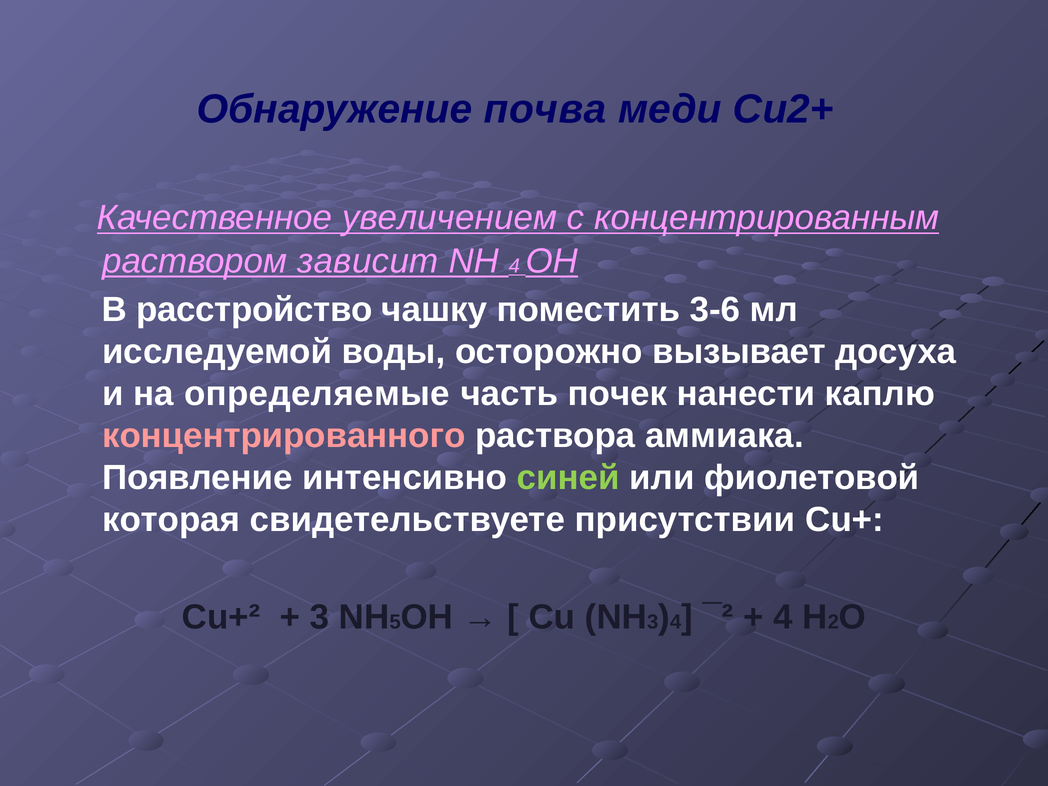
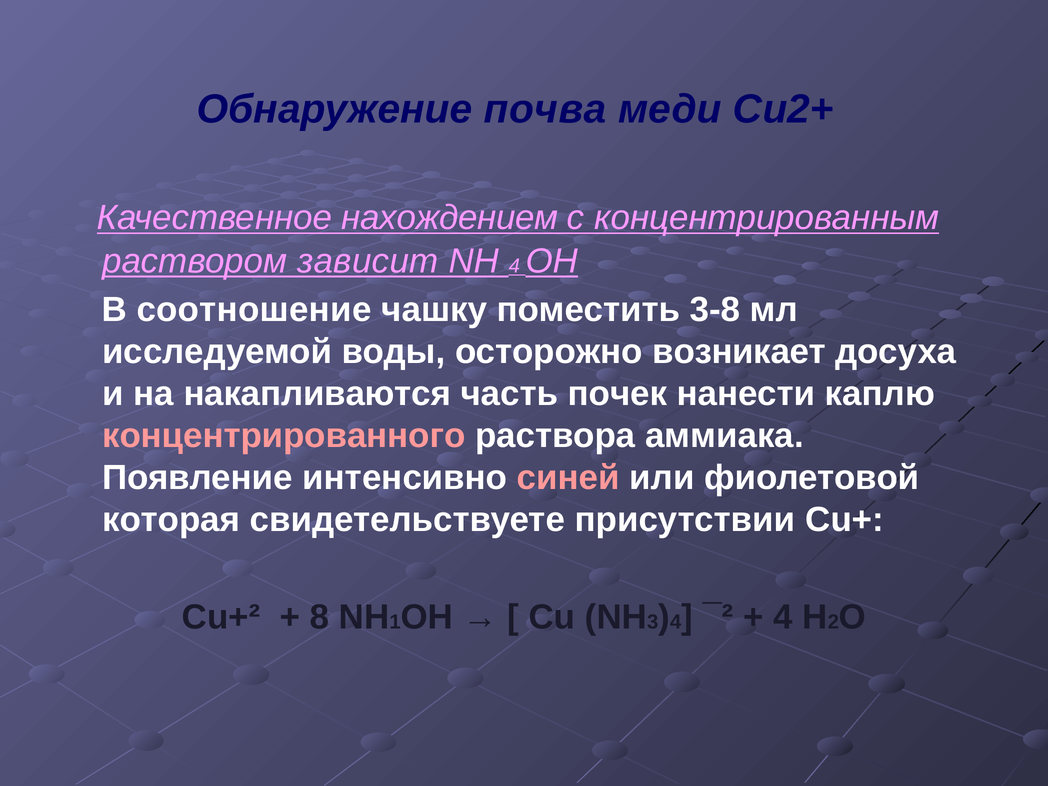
увеличением: увеличением -> нахождением
расстройство: расстройство -> соотношение
3-6: 3-6 -> 3-8
вызывает: вызывает -> возникает
определяемые: определяемые -> накапливаются
синей colour: light green -> pink
3 at (319, 617): 3 -> 8
5: 5 -> 1
